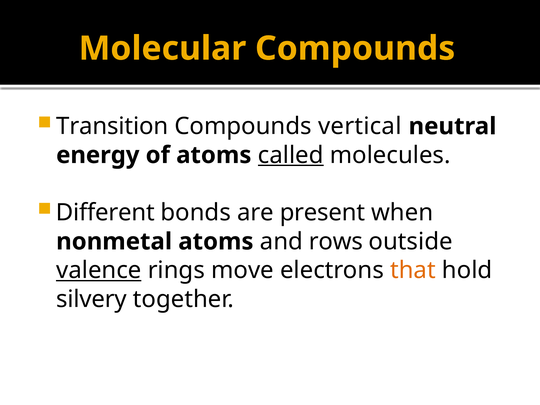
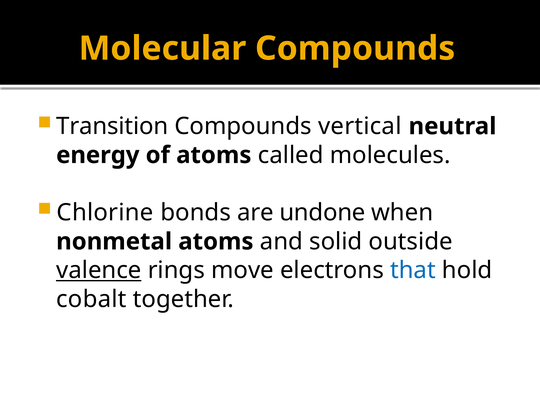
called underline: present -> none
Different: Different -> Chlorine
present: present -> undone
rows: rows -> solid
that colour: orange -> blue
silvery: silvery -> cobalt
